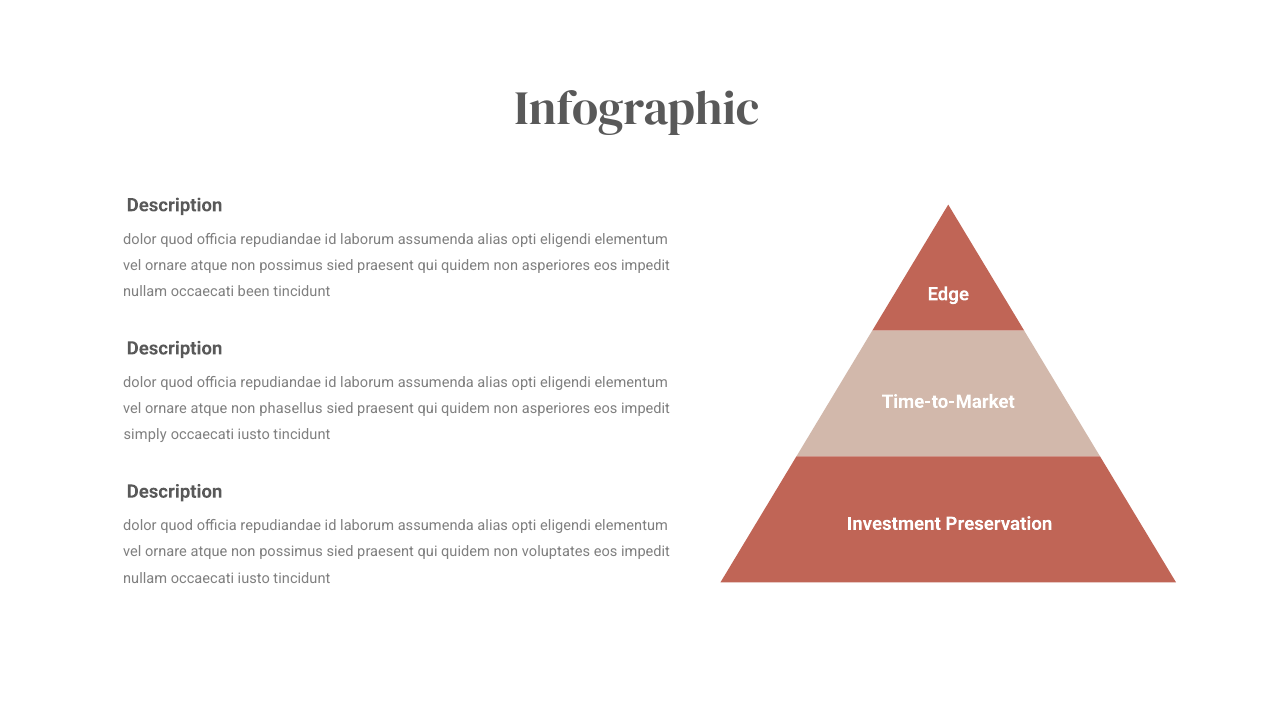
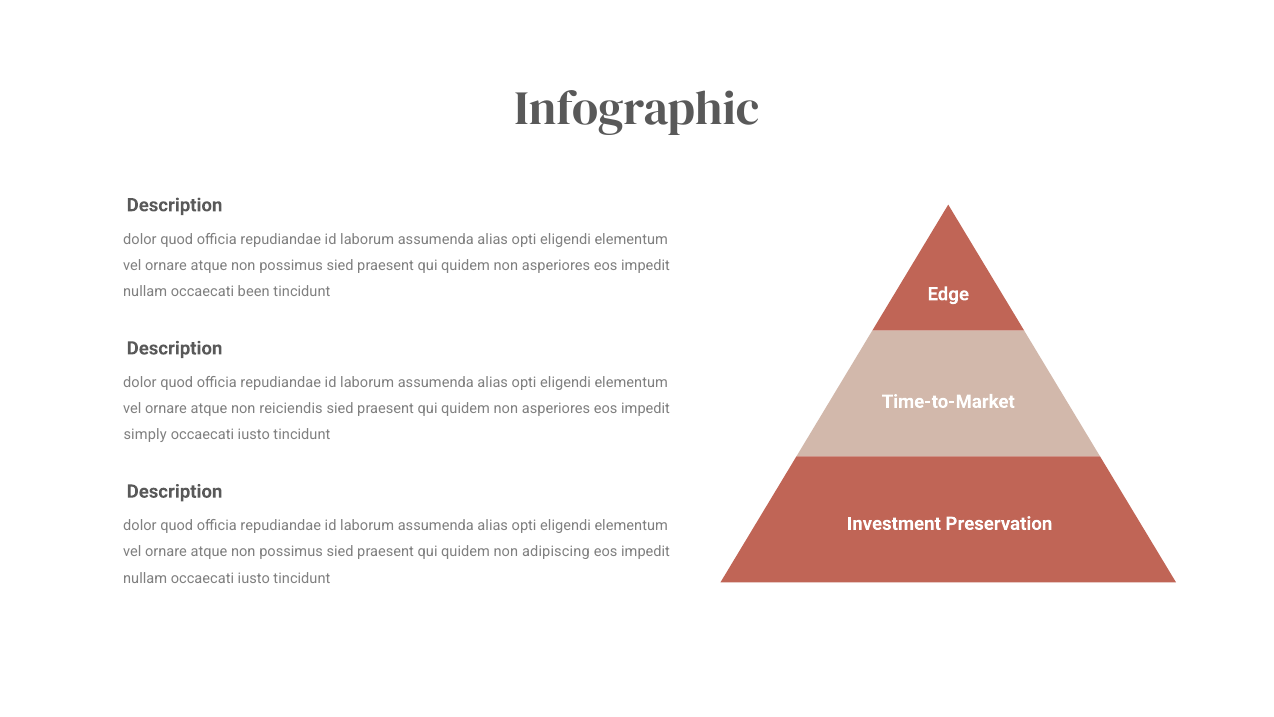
phasellus: phasellus -> reiciendis
voluptates: voluptates -> adipiscing
